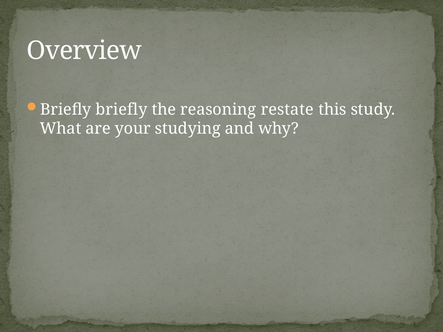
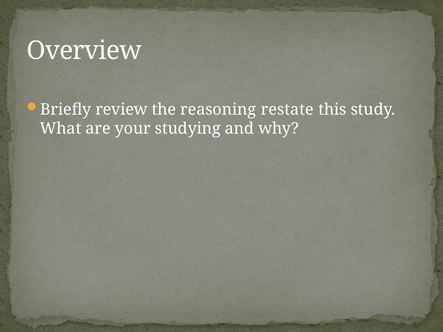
Briefly briefly: briefly -> review
